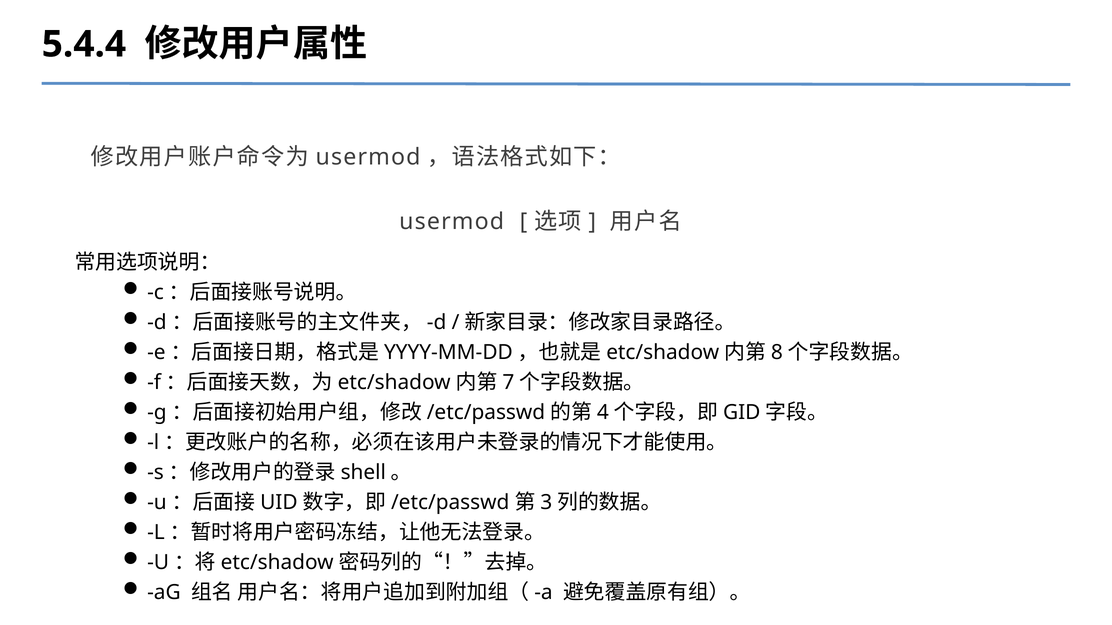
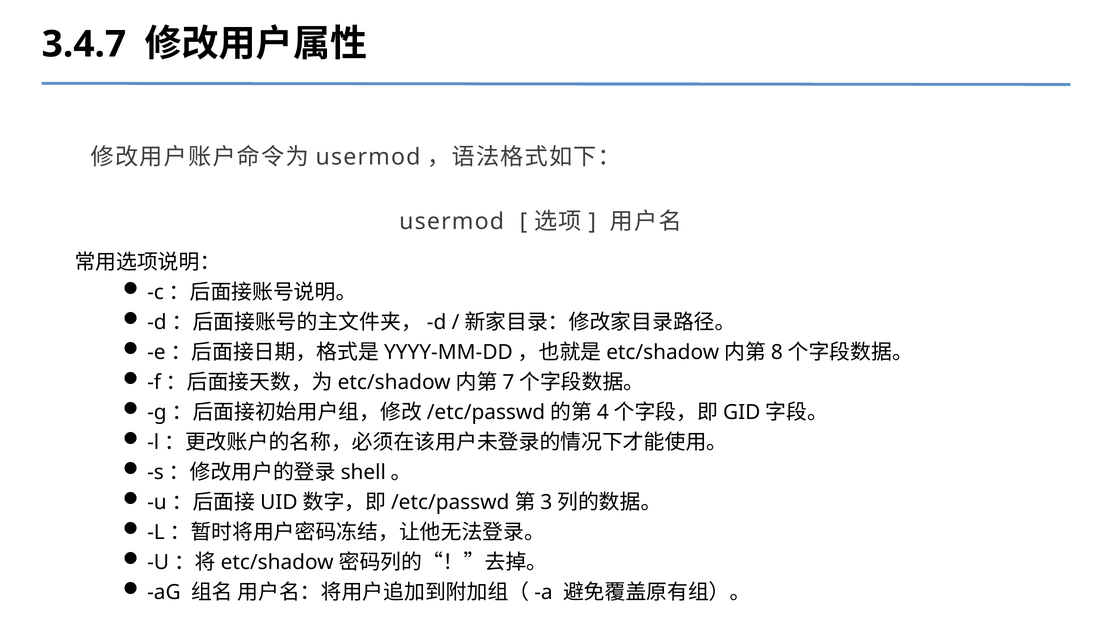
5.4.4: 5.4.4 -> 3.4.7
